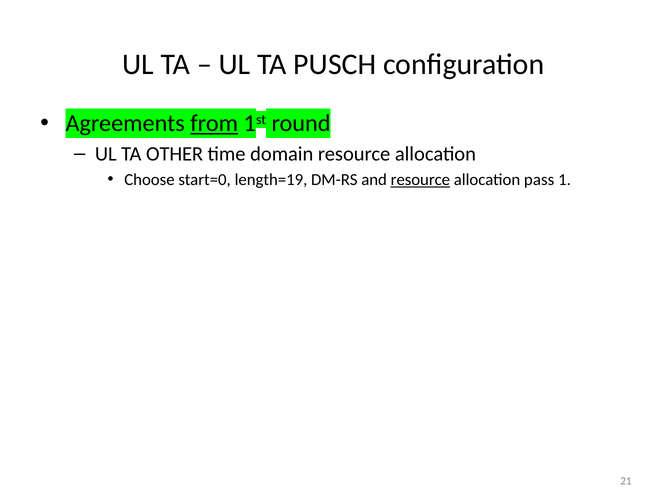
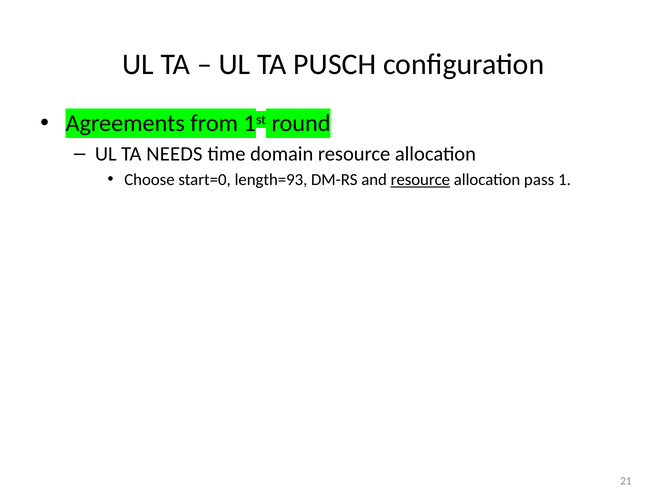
from underline: present -> none
OTHER: OTHER -> NEEDS
length=19: length=19 -> length=93
